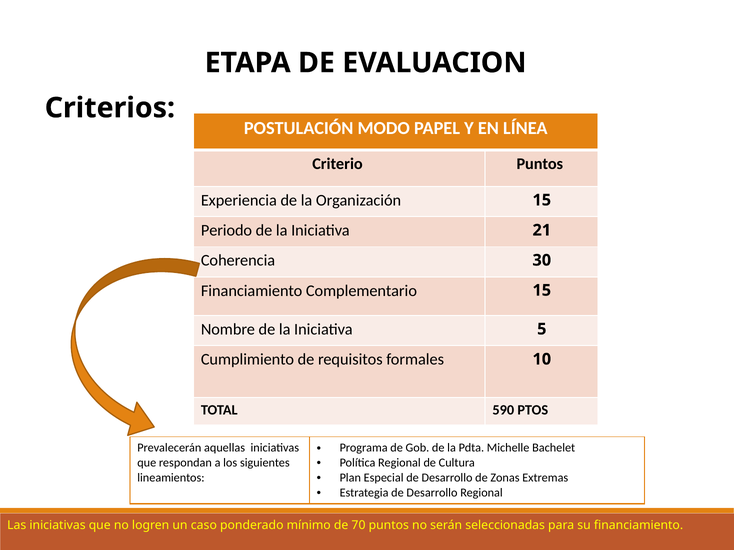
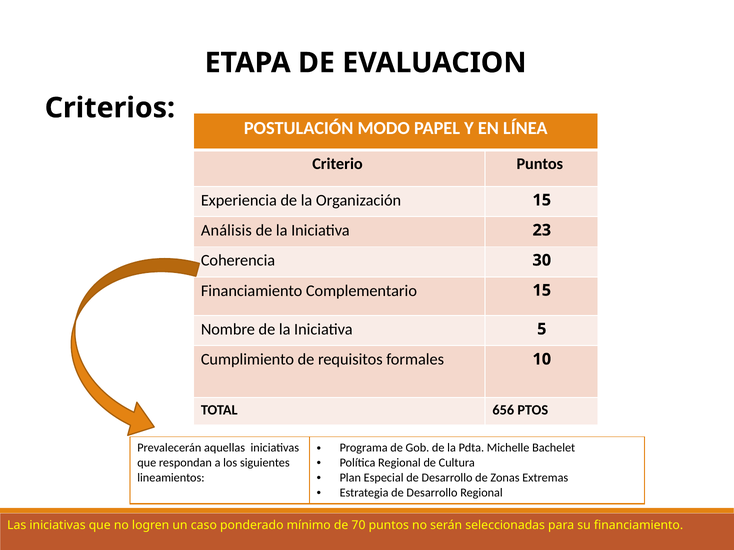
Periodo: Periodo -> Análisis
21: 21 -> 23
590: 590 -> 656
